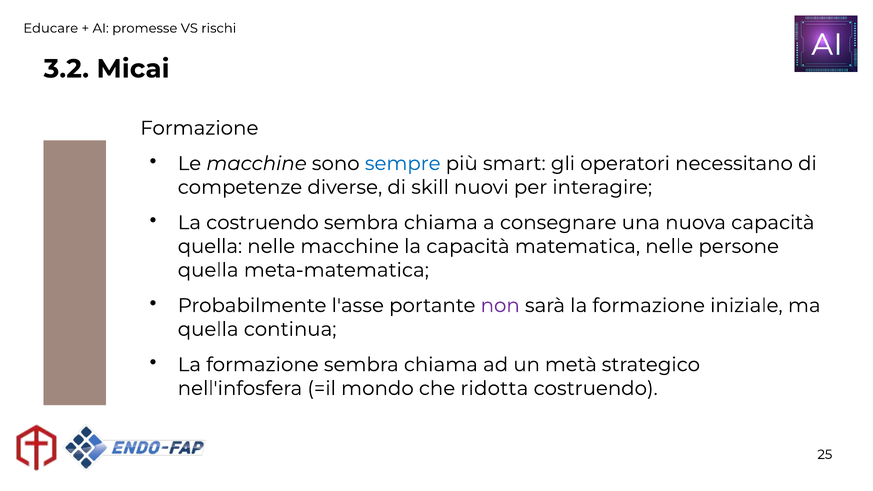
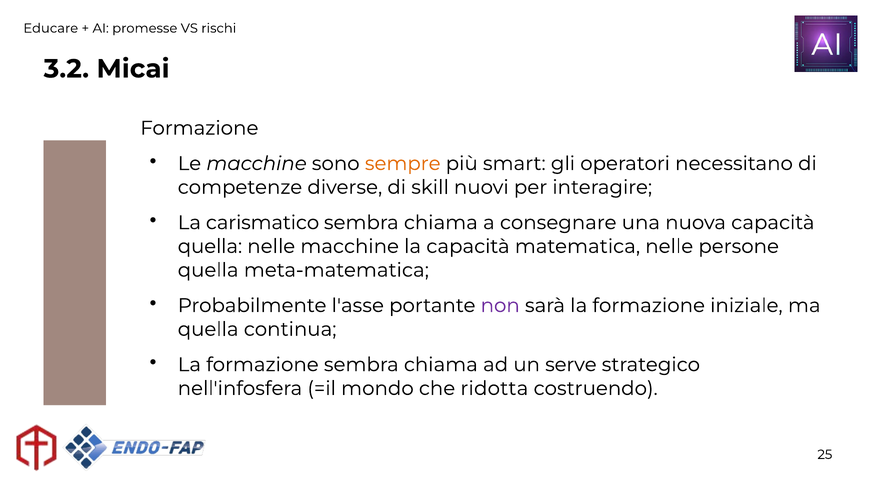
sempre colour: blue -> orange
La costruendo: costruendo -> carismatico
metà: metà -> serve
